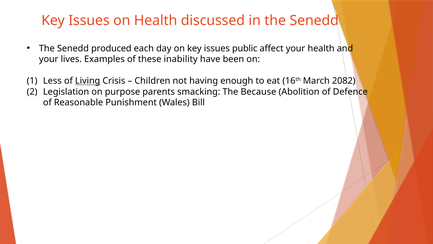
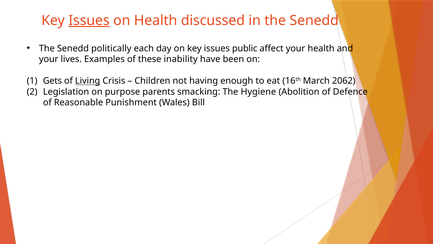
Issues at (89, 20) underline: none -> present
produced: produced -> politically
Less: Less -> Gets
2082: 2082 -> 2062
Because: Because -> Hygiene
